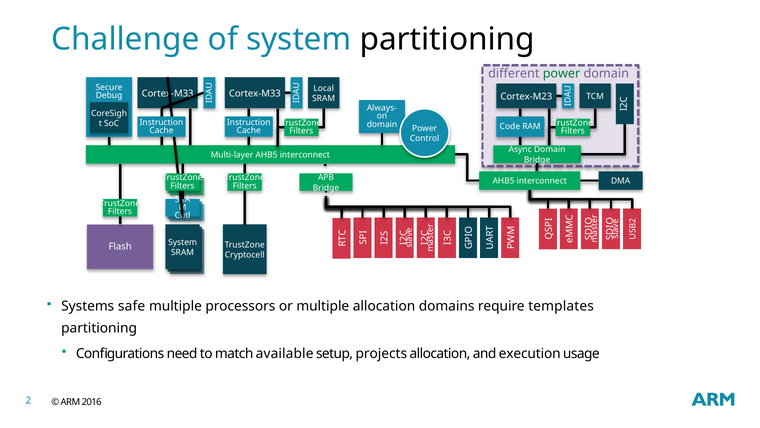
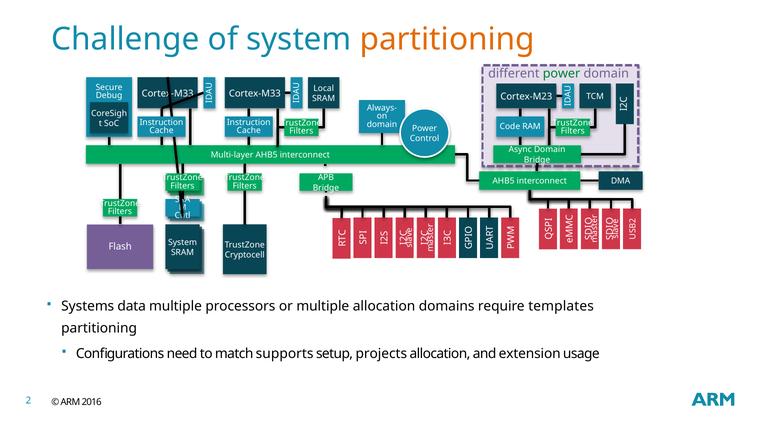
partitioning at (447, 39) colour: black -> orange
safe: safe -> data
available: available -> supports
execution: execution -> extension
